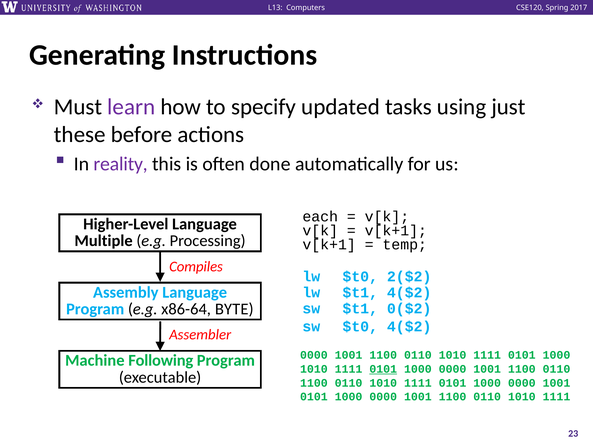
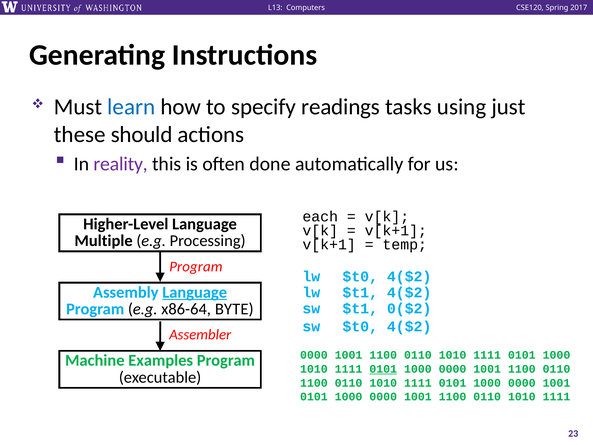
learn colour: purple -> blue
updated: updated -> readings
before: before -> should
Compiles at (196, 266): Compiles -> Program
lw $t0 2($2: 2($2 -> 4($2
Language at (195, 292) underline: none -> present
Following: Following -> Examples
